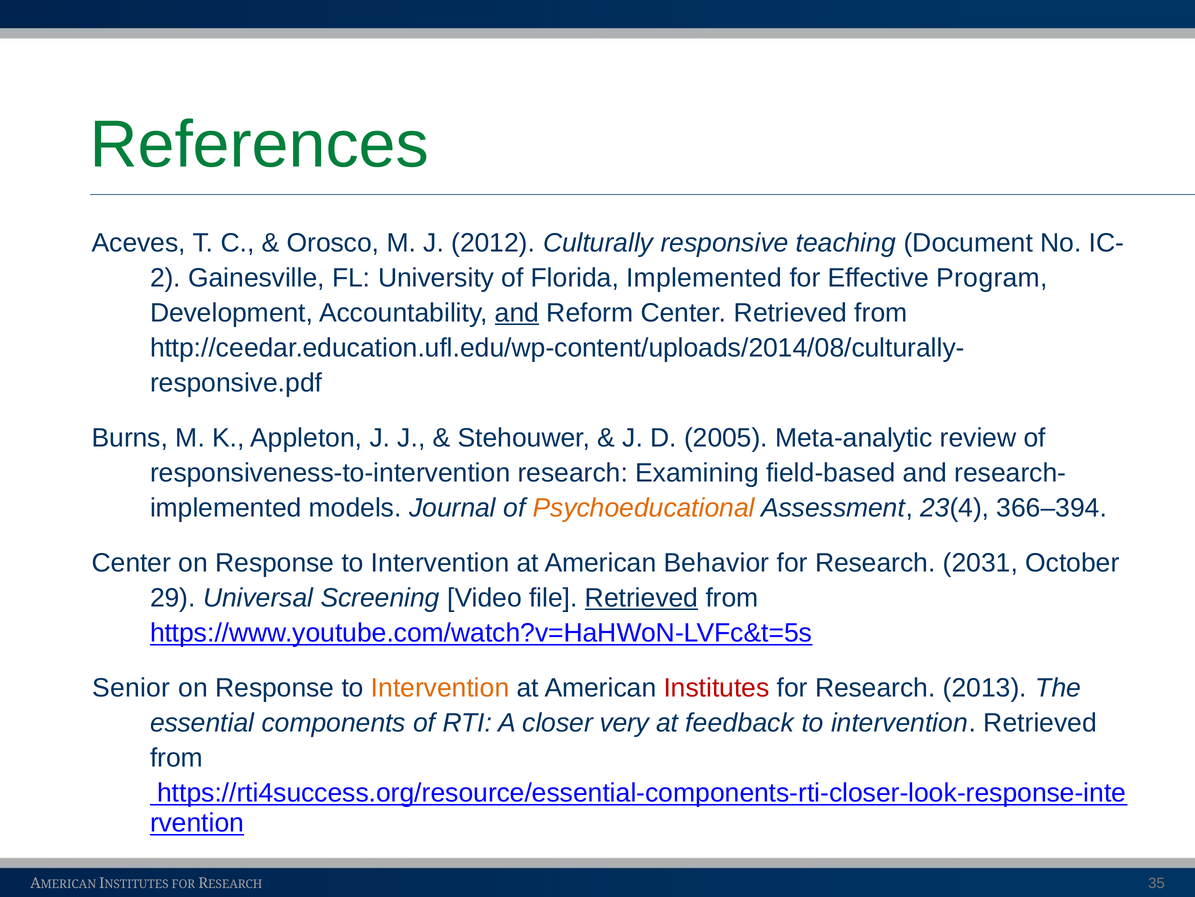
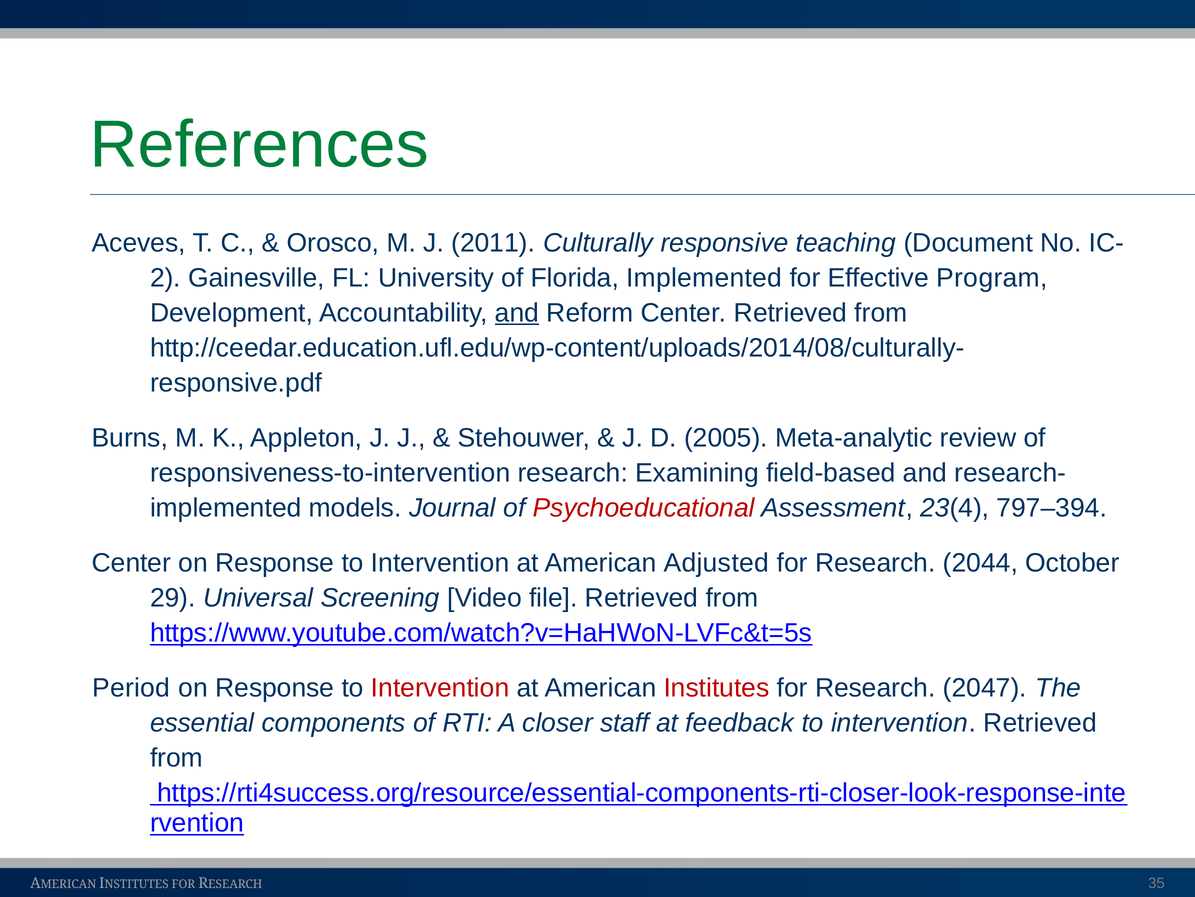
2012: 2012 -> 2011
Psychoeducational colour: orange -> red
366–394: 366–394 -> 797–394
Behavior: Behavior -> Adjusted
2031: 2031 -> 2044
Retrieved at (642, 597) underline: present -> none
Senior: Senior -> Period
Intervention at (440, 687) colour: orange -> red
2013: 2013 -> 2047
very: very -> staff
